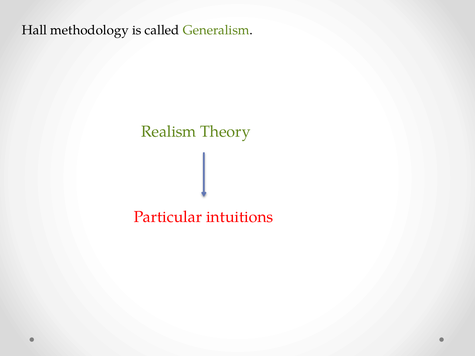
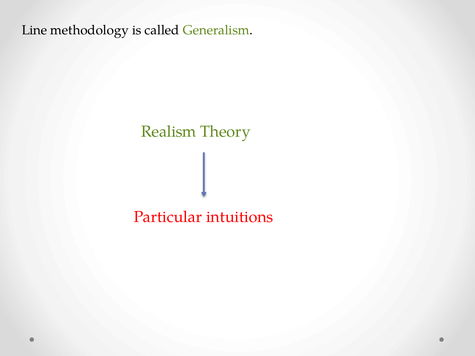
Hall: Hall -> Line
